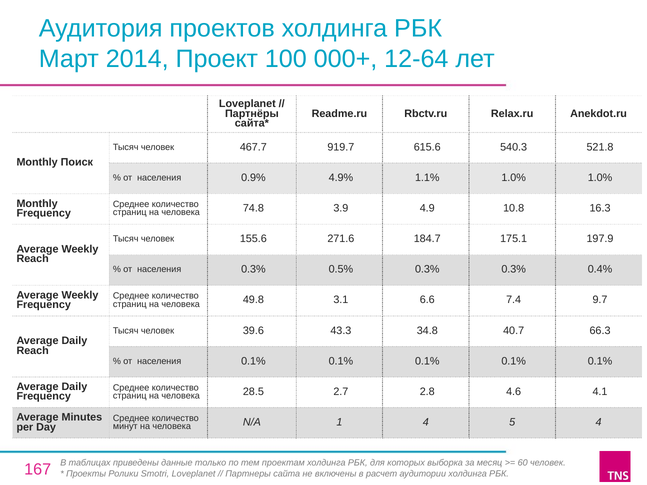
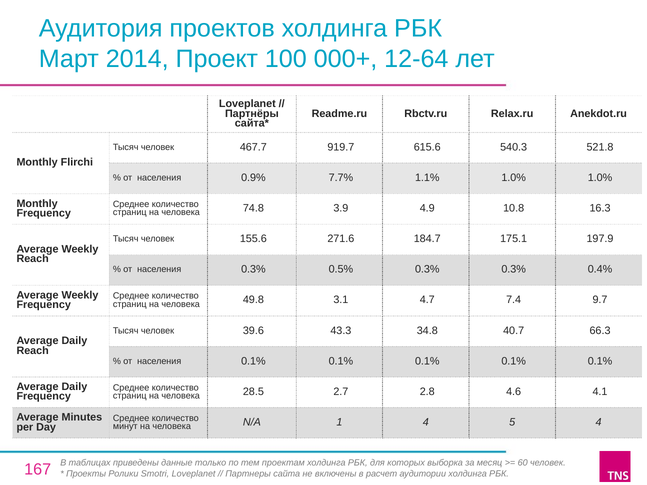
Поиск: Поиск -> Flirchi
4.9%: 4.9% -> 7.7%
6.6: 6.6 -> 4.7
